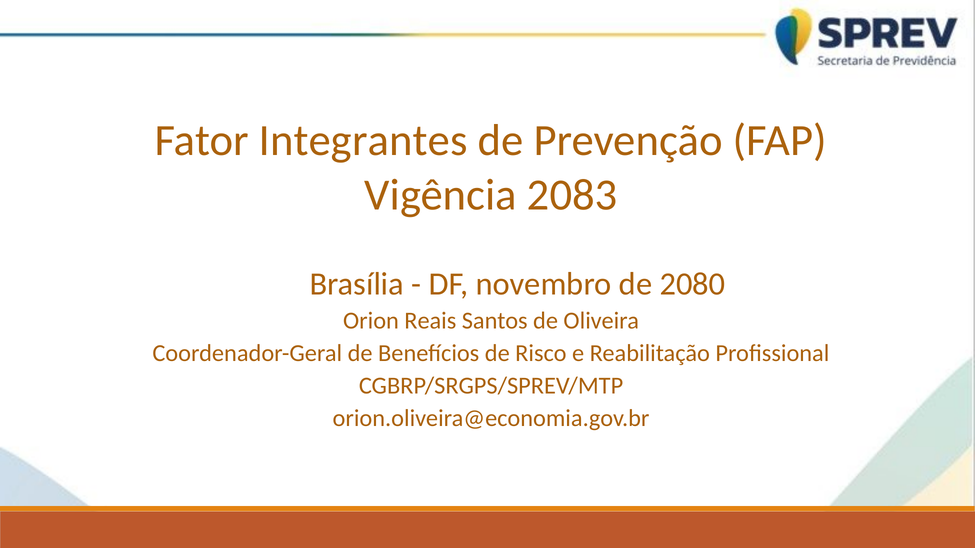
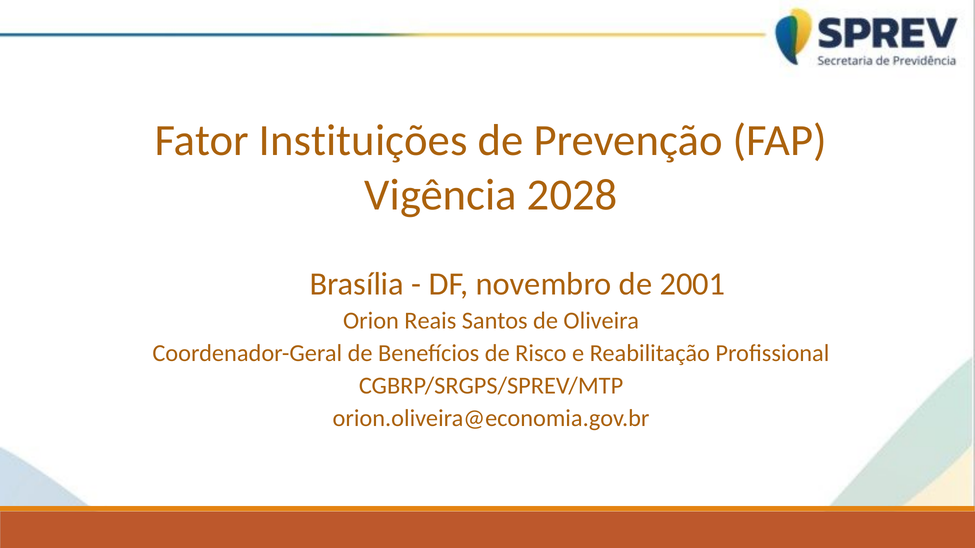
Integrantes: Integrantes -> Instituições
2083: 2083 -> 2028
2080: 2080 -> 2001
